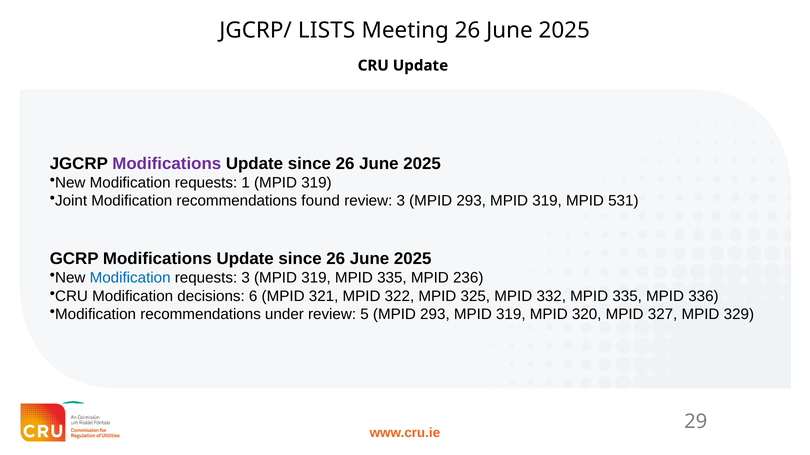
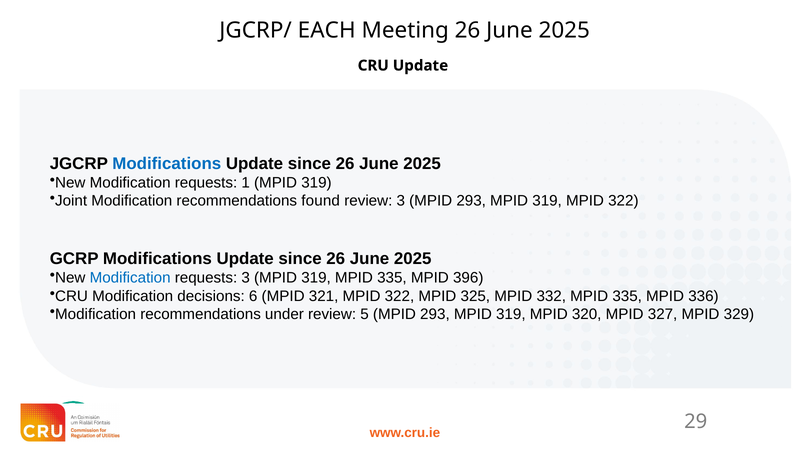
LISTS: LISTS -> EACH
Modifications at (167, 164) colour: purple -> blue
319 MPID 531: 531 -> 322
236: 236 -> 396
